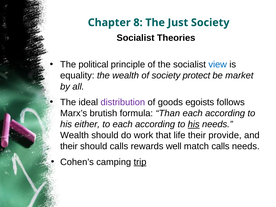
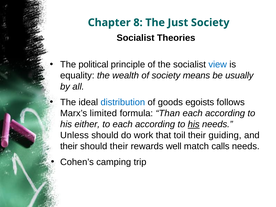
protect: protect -> means
market: market -> usually
distribution colour: purple -> blue
brutish: brutish -> limited
Wealth at (75, 135): Wealth -> Unless
life: life -> toil
provide: provide -> guiding
should calls: calls -> their
trip underline: present -> none
